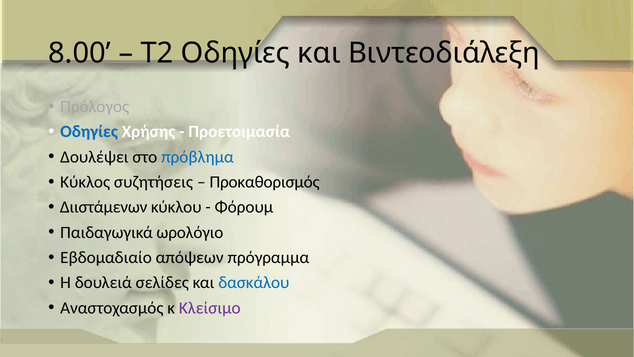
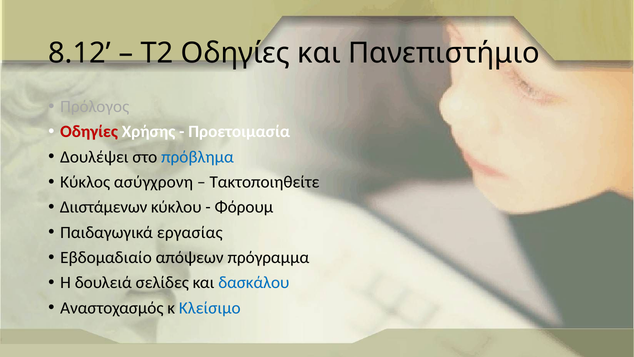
8.00: 8.00 -> 8.12
Βιντεοδιάλεξη: Βιντεοδιάλεξη -> Πανεπιστήμιο
Οδηγίες at (89, 132) colour: blue -> red
συζητήσεις: συζητήσεις -> ασύγχρονη
Προκαθορισμός: Προκαθορισμός -> Τακτοποιηθείτε
ωρολόγιο: ωρολόγιο -> εργασίας
Κλείσιμο colour: purple -> blue
